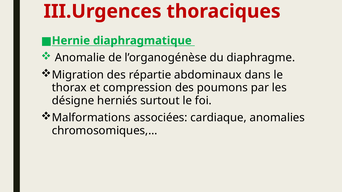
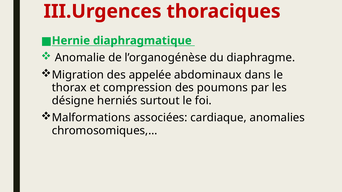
répartie: répartie -> appelée
